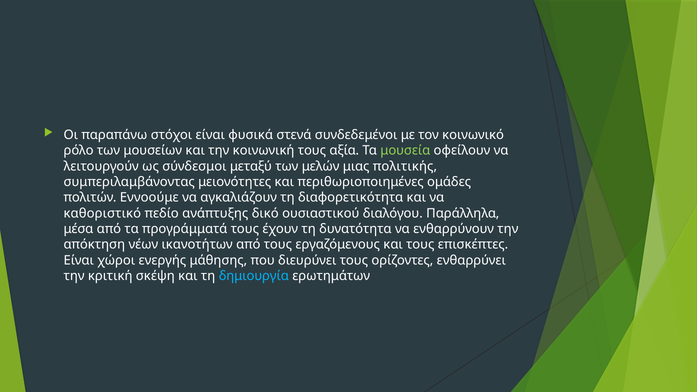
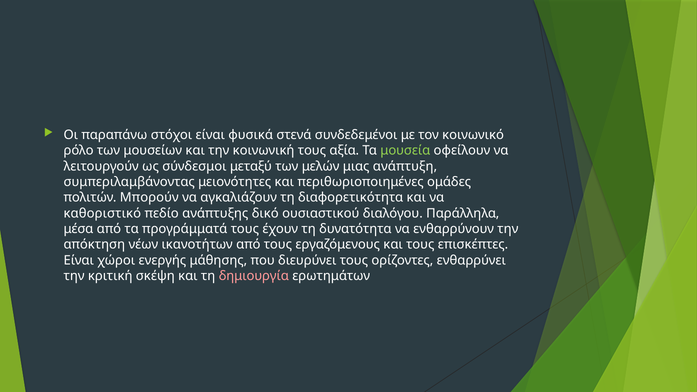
πολιτικής: πολιτικής -> ανάπτυξη
Εννοούμε: Εννοούμε -> Μπορούν
δημιουργία colour: light blue -> pink
